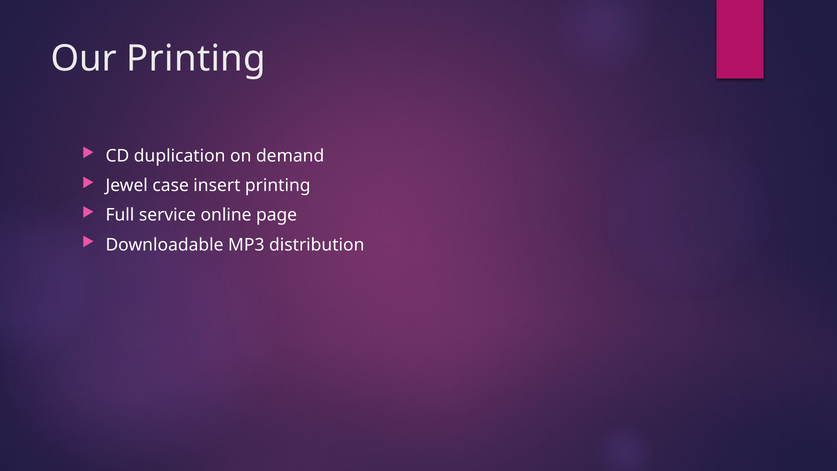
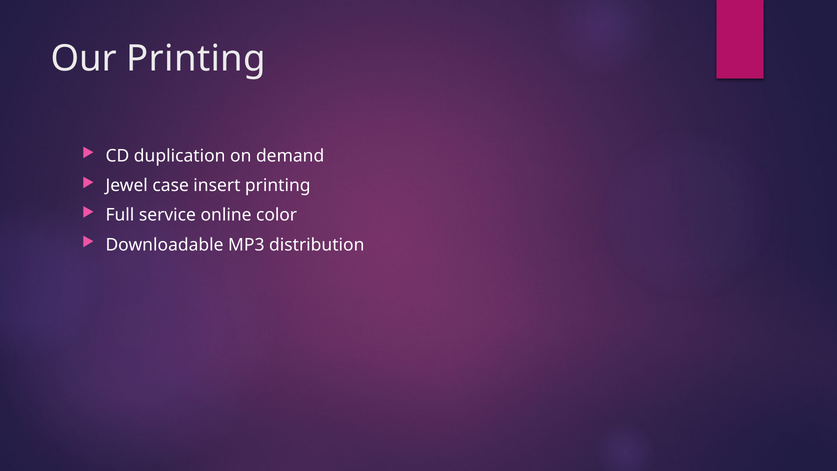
page: page -> color
